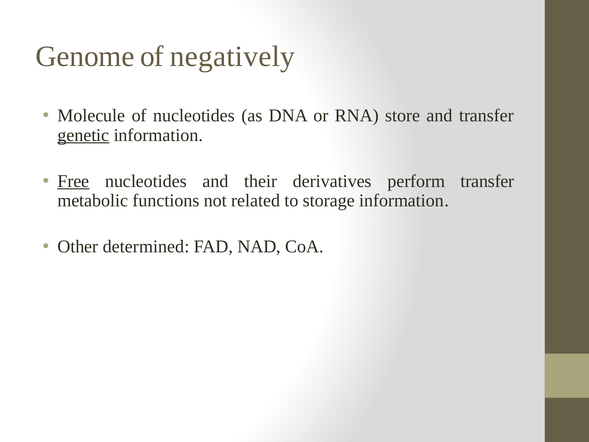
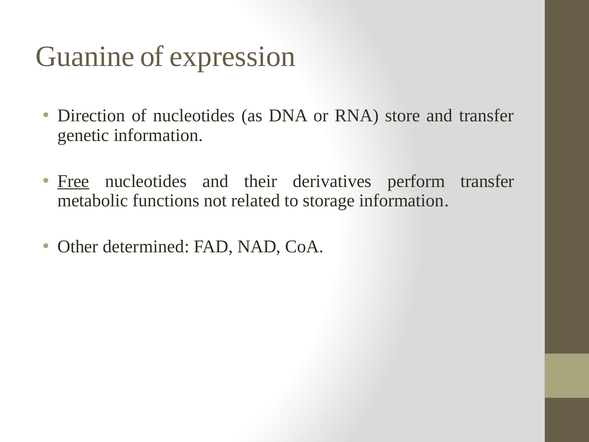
Genome: Genome -> Guanine
negatively: negatively -> expression
Molecule: Molecule -> Direction
genetic underline: present -> none
